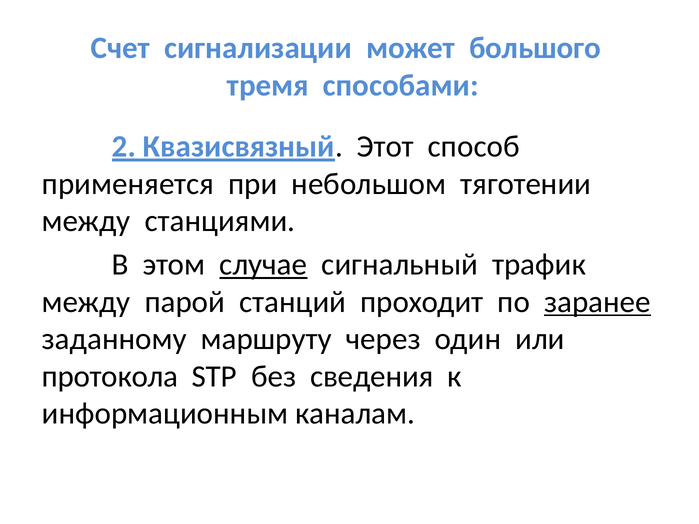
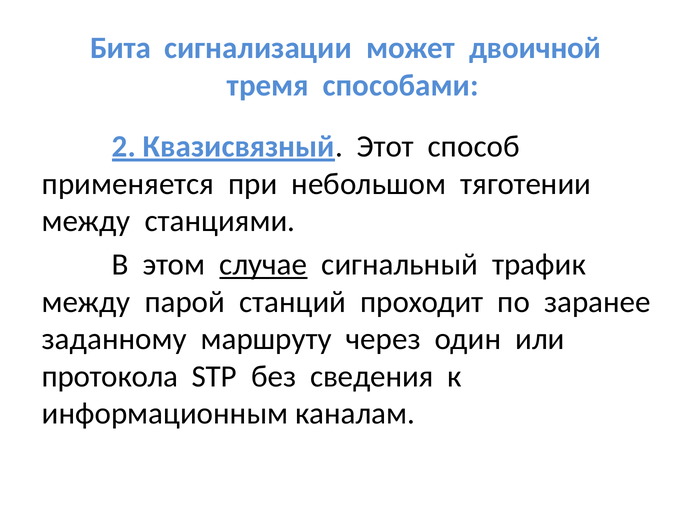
Счет: Счет -> Бита
большого: большого -> двоичной
заранее underline: present -> none
